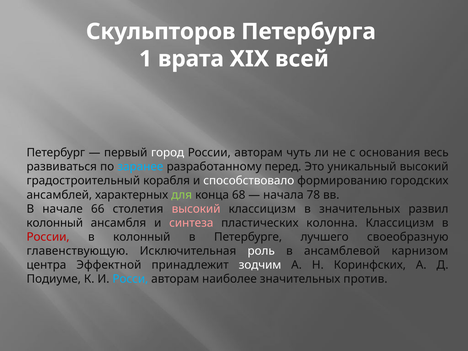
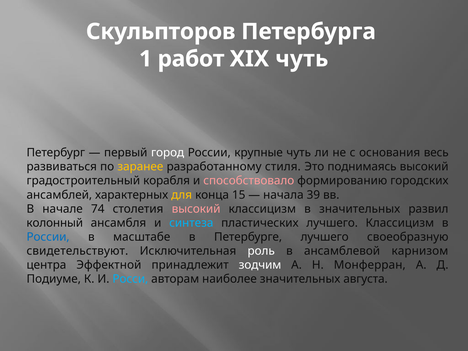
врата: врата -> работ
XIX всей: всей -> чуть
России авторам: авторам -> крупные
заранее colour: light blue -> yellow
перед: перед -> стиля
уникальный: уникальный -> поднимаясь
способствовало colour: white -> pink
для colour: light green -> yellow
68: 68 -> 15
78: 78 -> 39
66: 66 -> 74
синтеза colour: pink -> light blue
пластических колонна: колонна -> лучшего
России at (48, 237) colour: red -> blue
в колонный: колонный -> масштабе
главенствующую: главенствующую -> свидетельствуют
Коринфских: Коринфских -> Монферран
против: против -> августа
